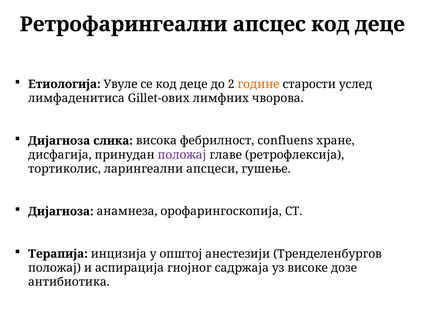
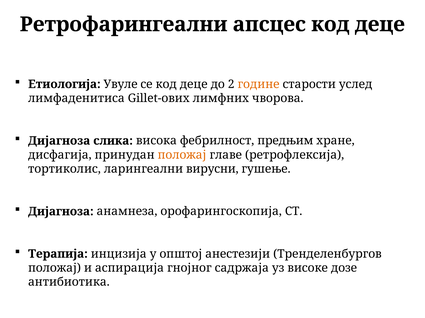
confluens: confluens -> предњим
положај at (182, 155) colour: purple -> orange
апсцеси: апсцеси -> вирусни
